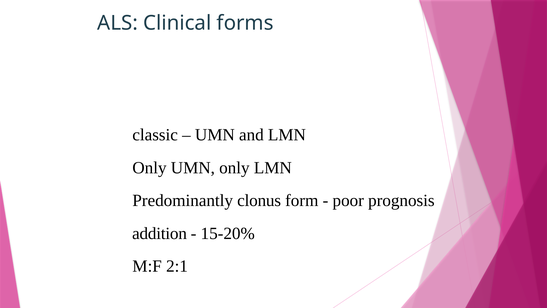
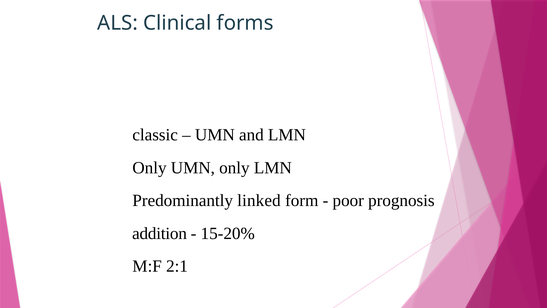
clonus: clonus -> linked
